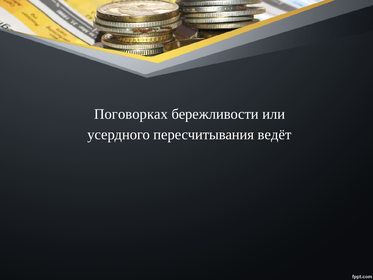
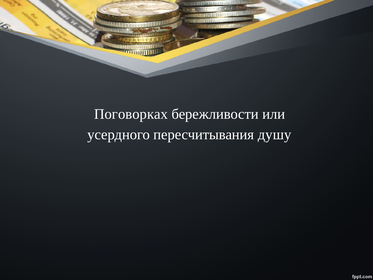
ведёт: ведёт -> душу
